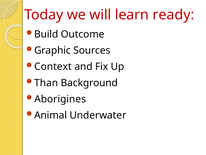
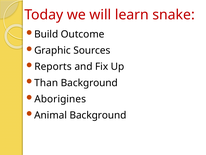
ready: ready -> snake
Context: Context -> Reports
Animal Underwater: Underwater -> Background
